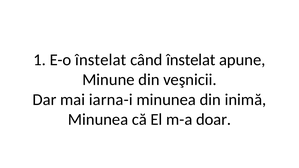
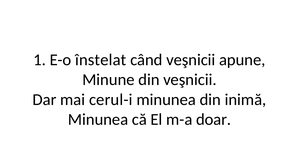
când înstelat: înstelat -> veşnicii
iarna-i: iarna-i -> cerul-i
